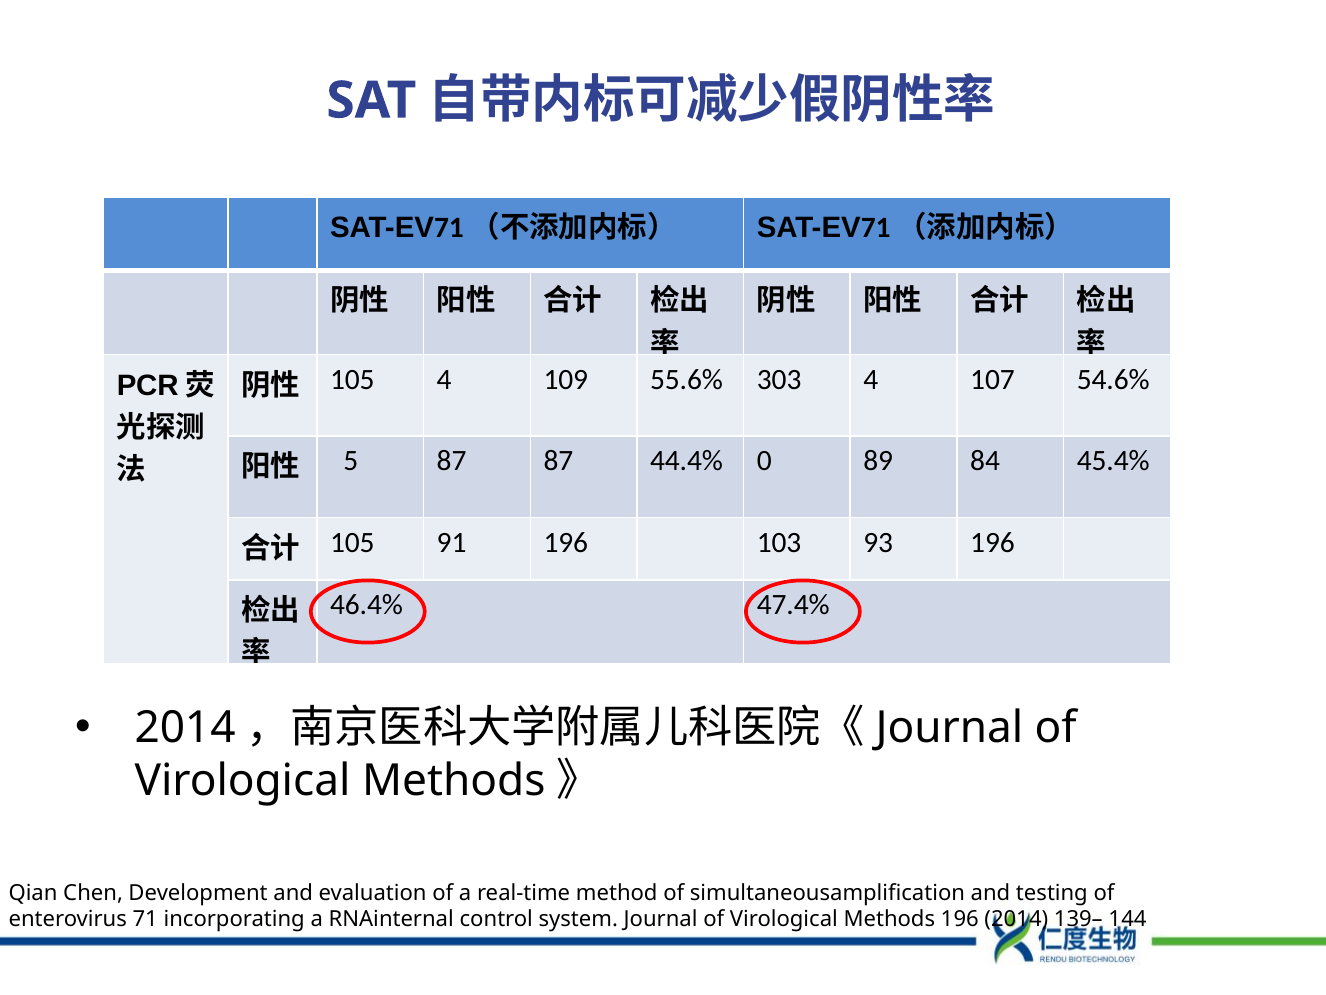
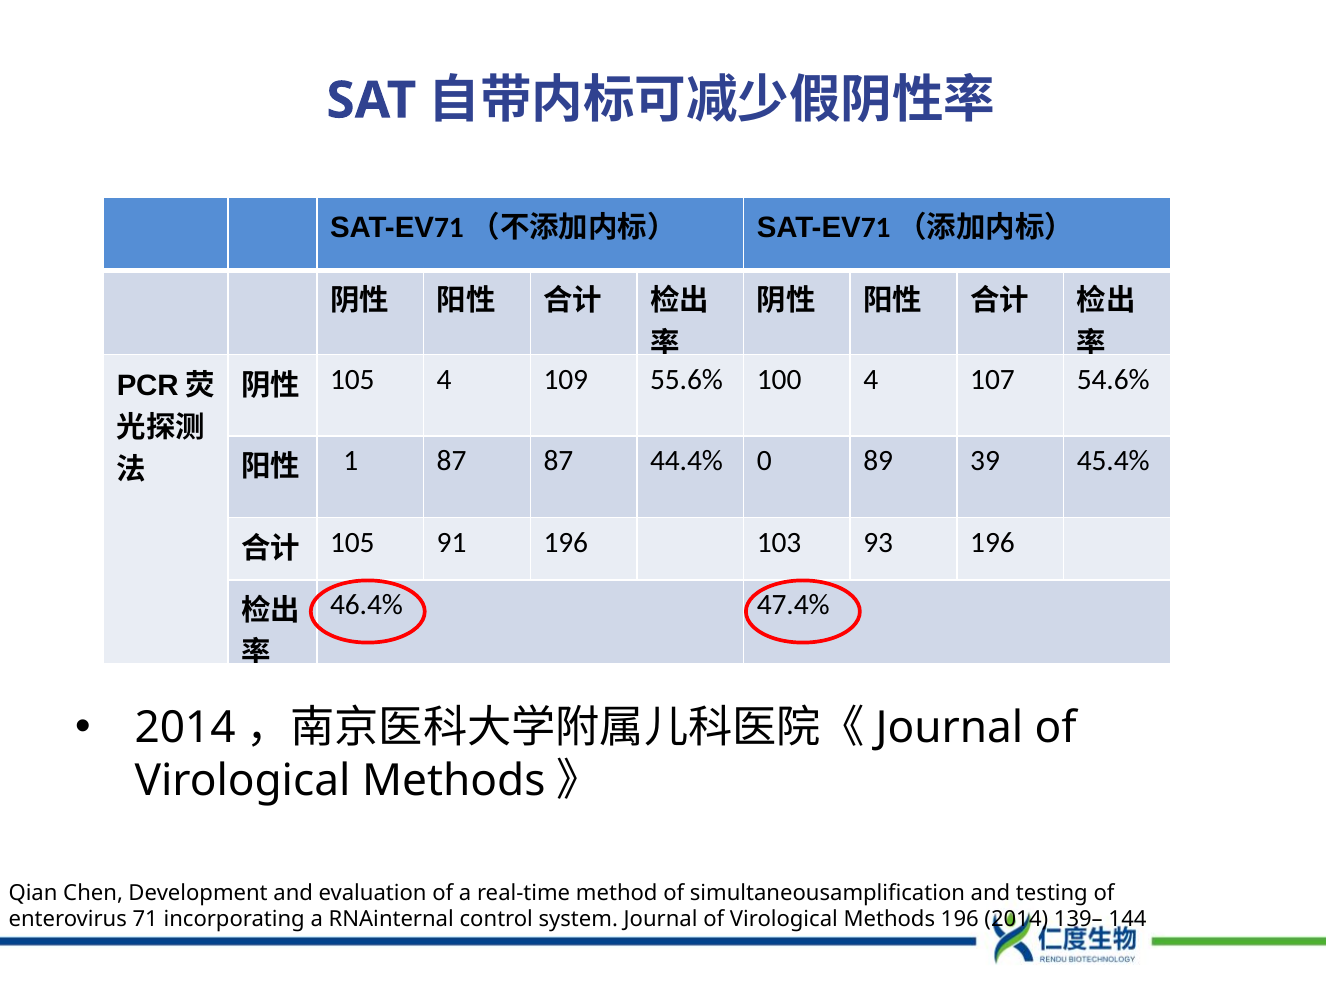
303: 303 -> 100
5: 5 -> 1
84: 84 -> 39
